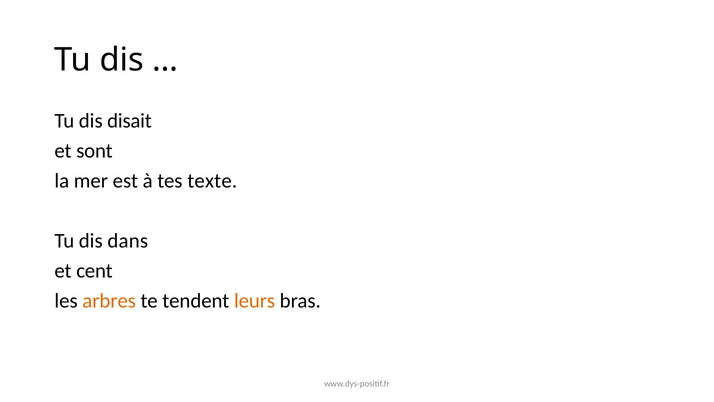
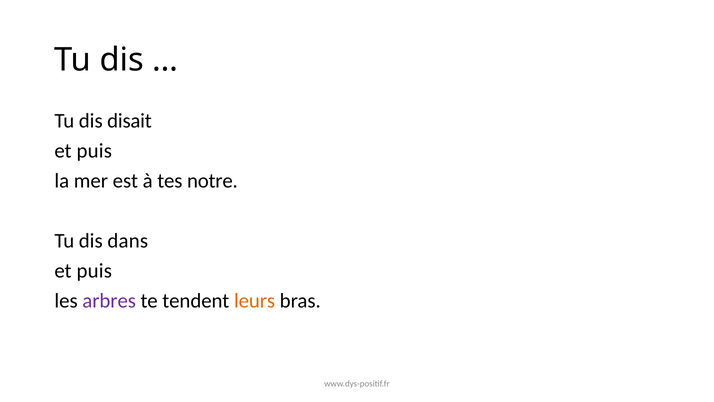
sont at (94, 151): sont -> puis
texte: texte -> notre
cent at (94, 270): cent -> puis
arbres colour: orange -> purple
